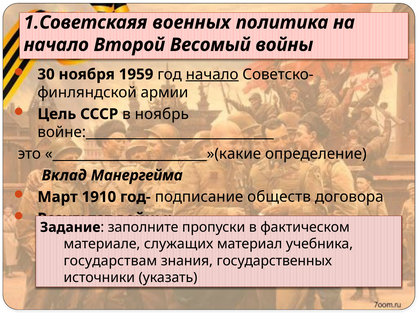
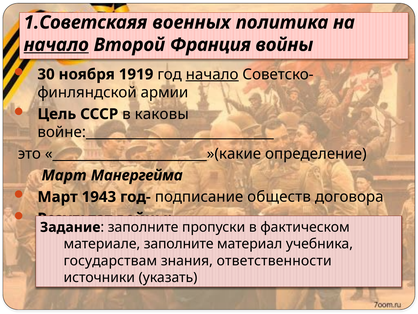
начало at (56, 45) underline: none -> present
Весомый: Весомый -> Франция
1959: 1959 -> 1919
ноябрь: ноябрь -> каковы
Вклад at (64, 175): Вклад -> Март
1910: 1910 -> 1943
материале служащих: служащих -> заполните
государственных: государственных -> ответственности
